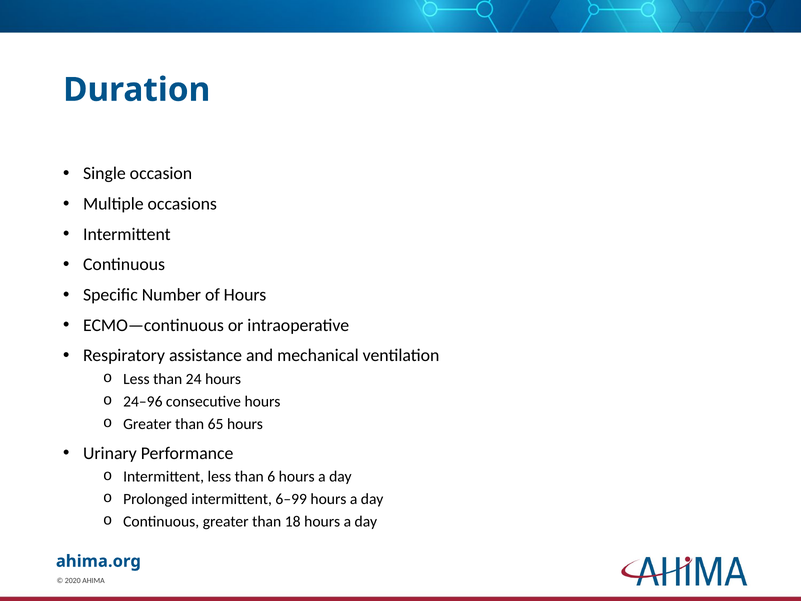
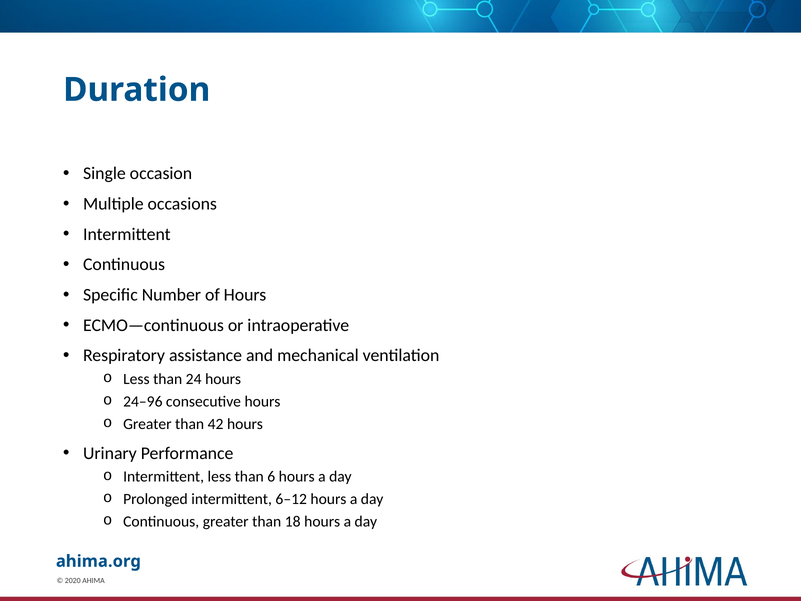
65: 65 -> 42
6–99: 6–99 -> 6–12
